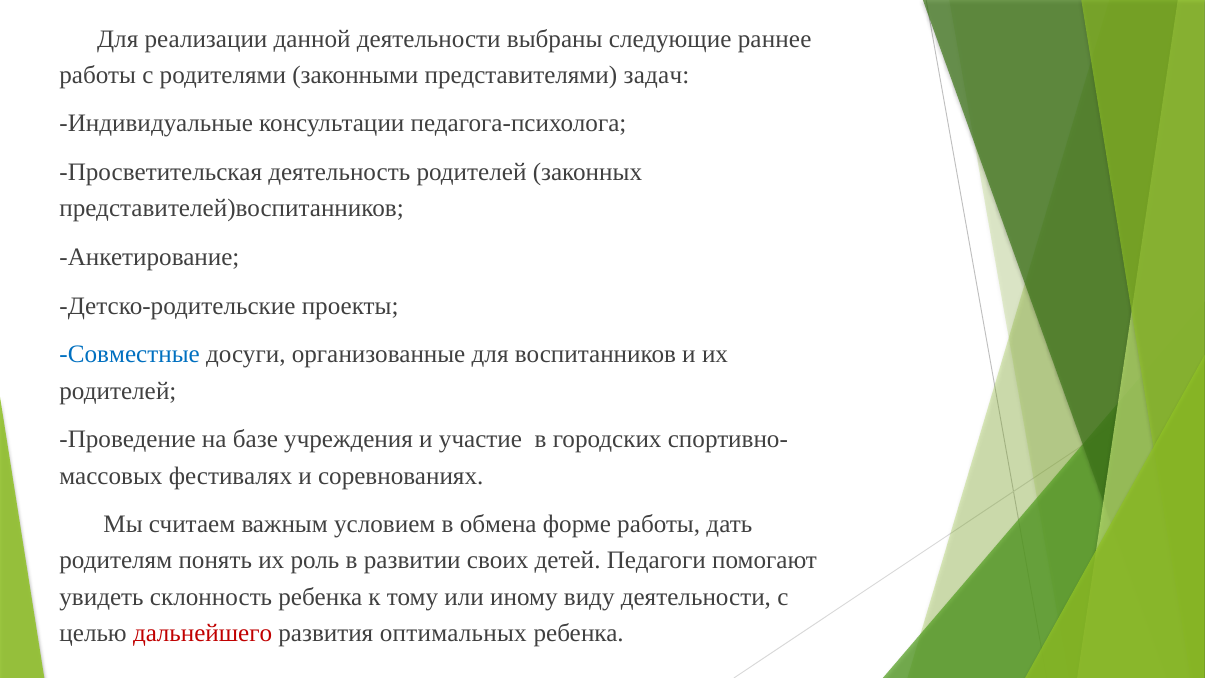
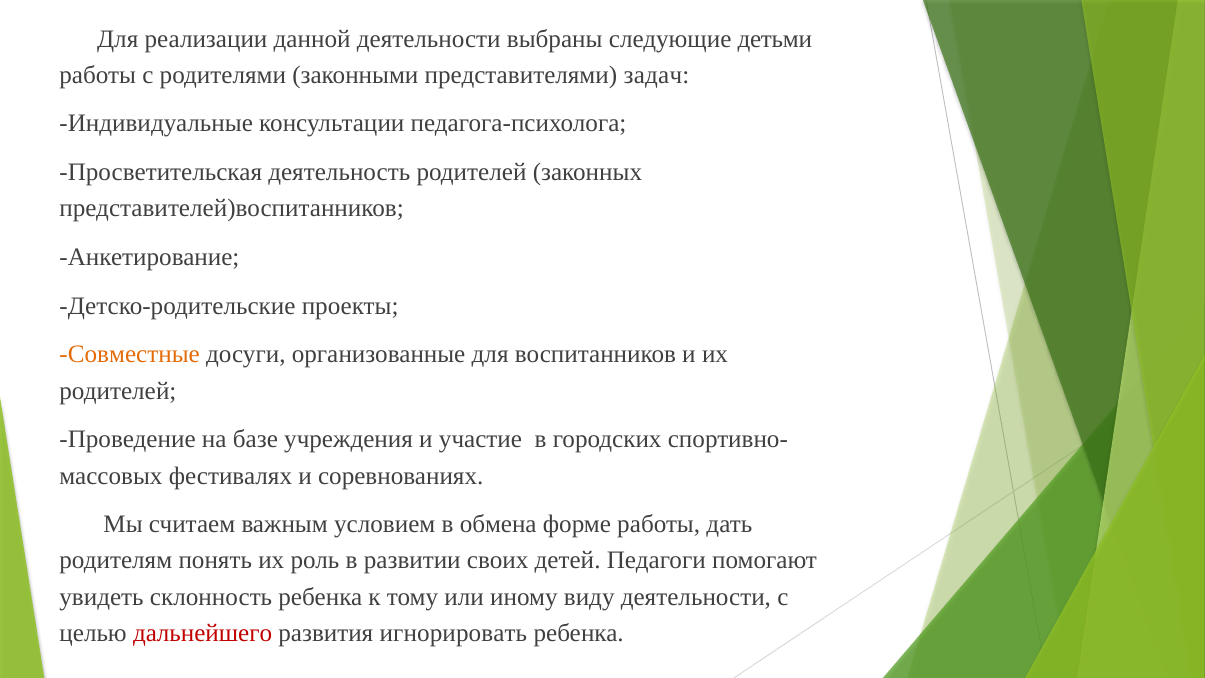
раннее: раннее -> детьми
Совместные colour: blue -> orange
оптимальных: оптимальных -> игнорировать
